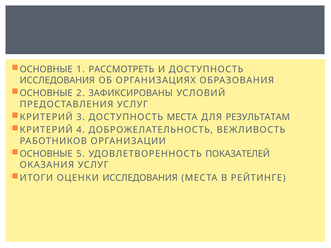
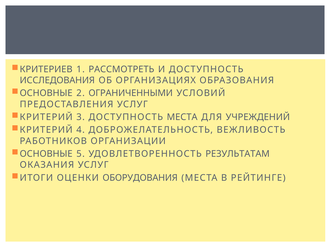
ОСНОВНЫЕ at (46, 69): ОСНОВНЫЕ -> КРИТЕРИЕВ
ЗАФИКСИРОВАНЫ: ЗАФИКСИРОВАНЫ -> ОГРАНИЧЕННЫМИ
РЕЗУЛЬТАТАМ: РЕЗУЛЬТАТАМ -> УЧРЕЖДЕНИЙ
ПОКАЗАТЕЛЕЙ: ПОКАЗАТЕЛЕЙ -> РЕЗУЛЬТАТАМ
ОЦЕНКИ ИССЛЕДОВАНИЯ: ИССЛЕДОВАНИЯ -> ОБОРУДОВАНИЯ
